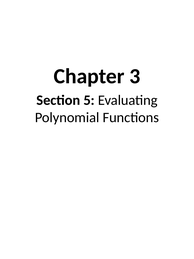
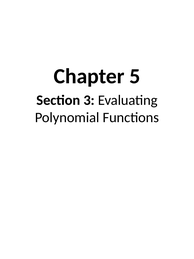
3: 3 -> 5
5: 5 -> 3
